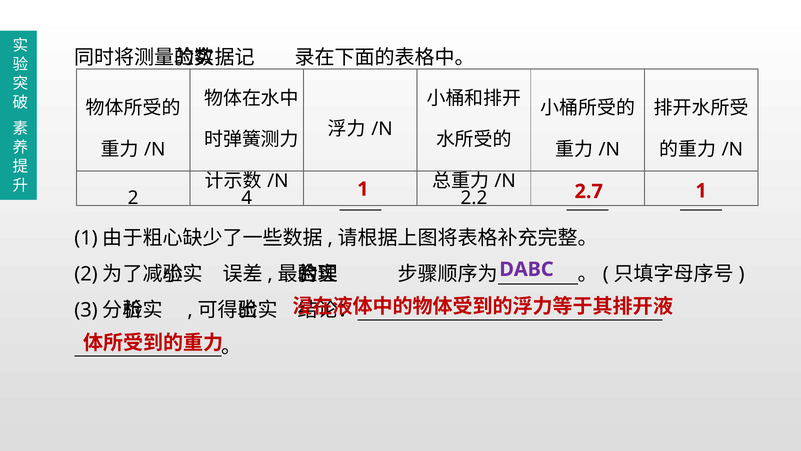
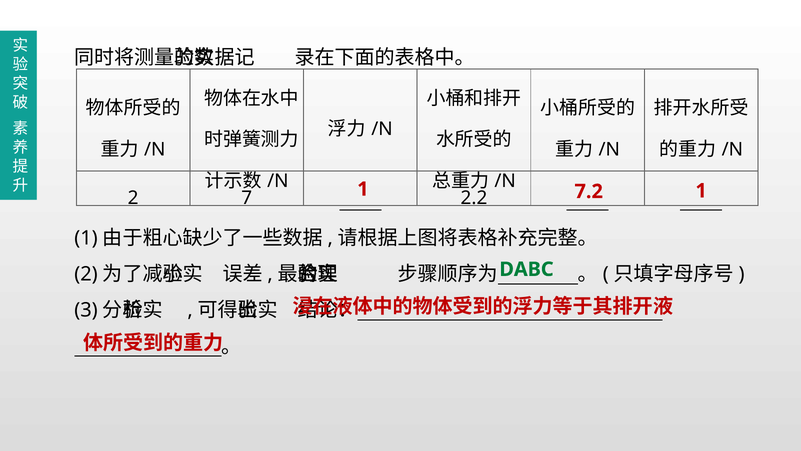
2.7: 2.7 -> 7.2
4: 4 -> 7
DABC colour: purple -> green
